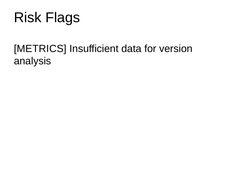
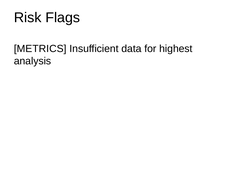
version: version -> highest
